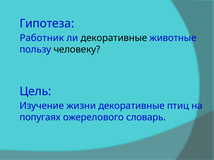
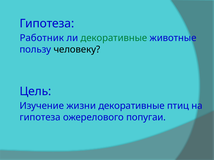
декоративные at (114, 38) colour: black -> green
попугаях at (40, 118): попугаях -> гипотеза
словарь: словарь -> попугаи
